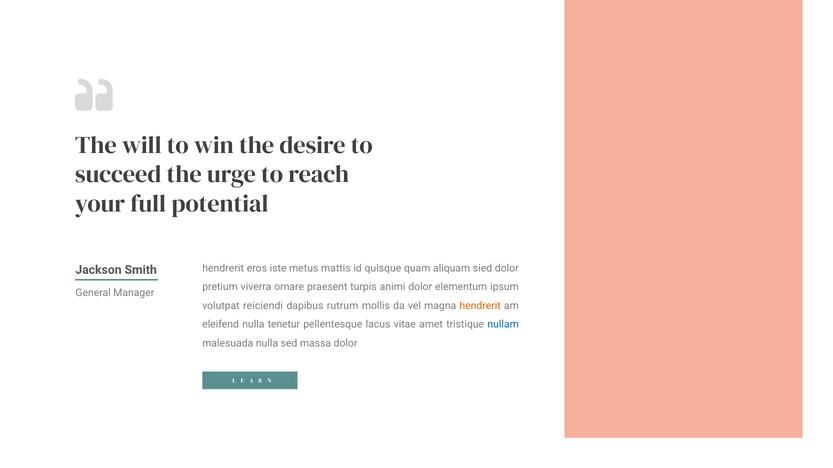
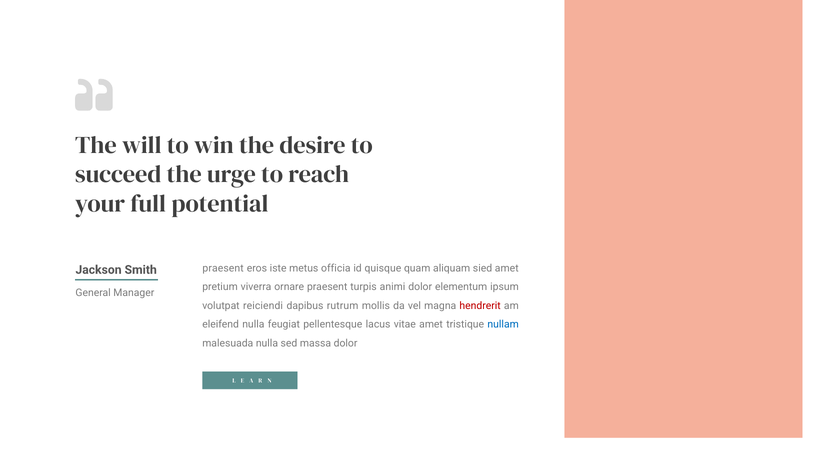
hendrerit at (223, 269): hendrerit -> praesent
mattis: mattis -> officia
sied dolor: dolor -> amet
hendrerit at (480, 306) colour: orange -> red
tenetur: tenetur -> feugiat
